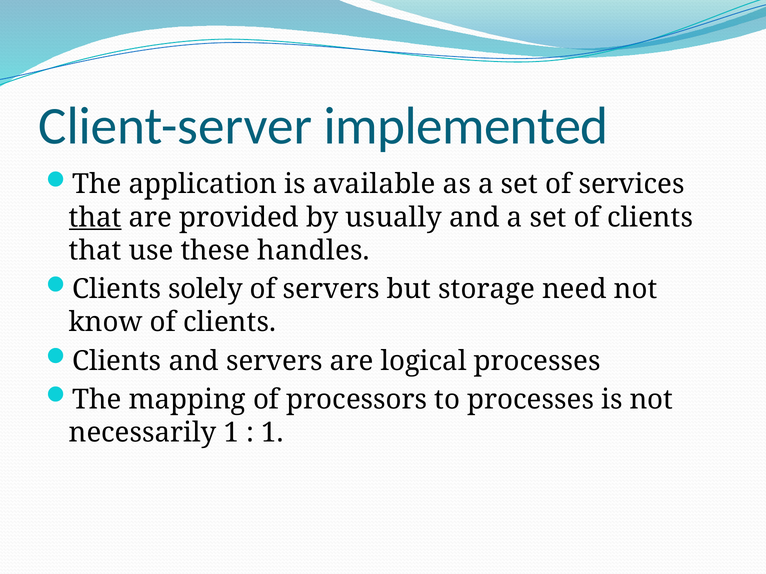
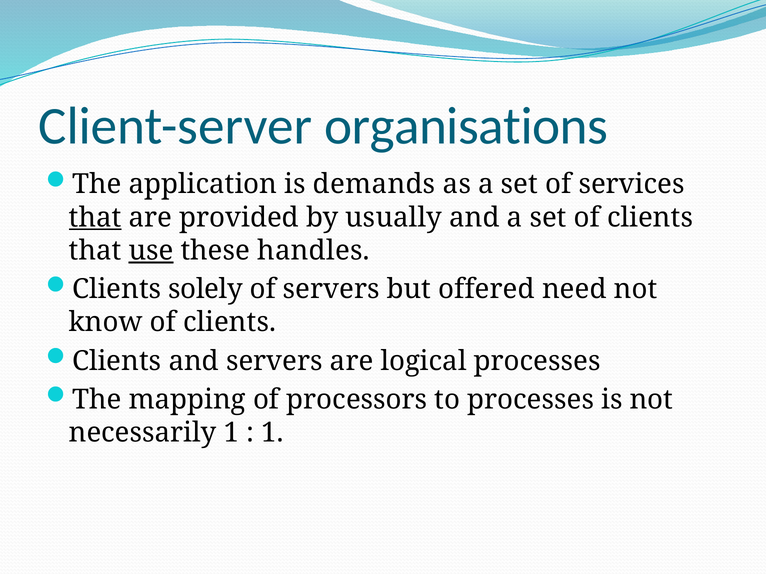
implemented: implemented -> organisations
available: available -> demands
use underline: none -> present
storage: storage -> offered
